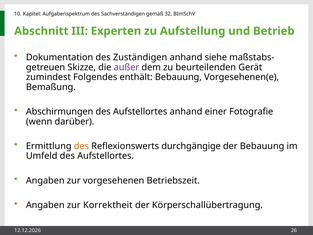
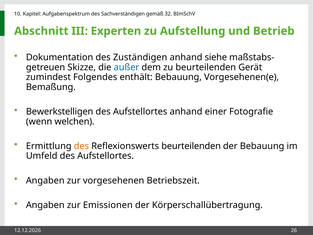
außer colour: purple -> blue
Abschirmungen: Abschirmungen -> Bewerkstelligen
darüber: darüber -> welchen
Reflexionswerts durchgängige: durchgängige -> beurteilenden
Korrektheit: Korrektheit -> Emissionen
